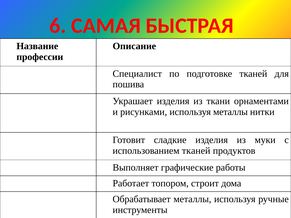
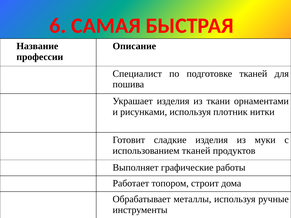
используя металлы: металлы -> плотник
